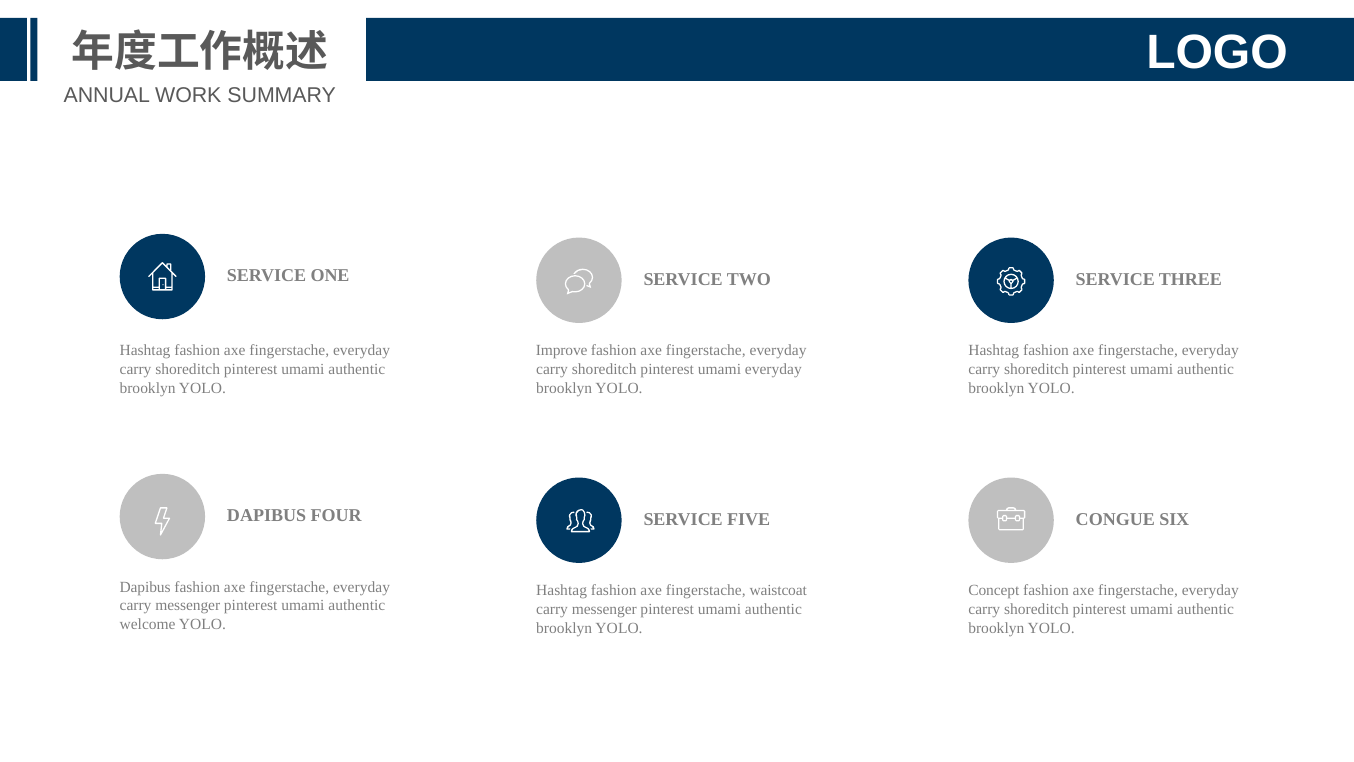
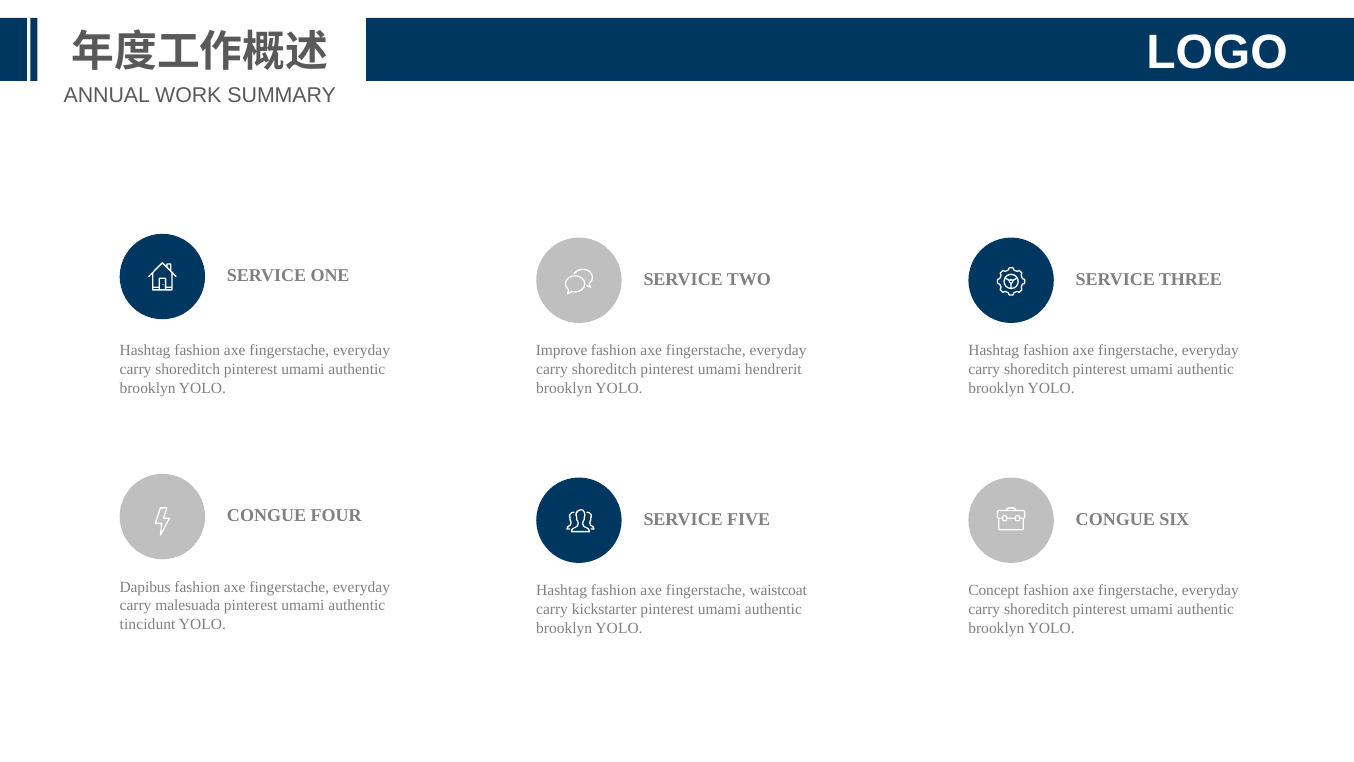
umami everyday: everyday -> hendrerit
DAPIBUS at (267, 516): DAPIBUS -> CONGUE
messenger at (188, 605): messenger -> malesuada
messenger at (604, 609): messenger -> kickstarter
welcome: welcome -> tincidunt
